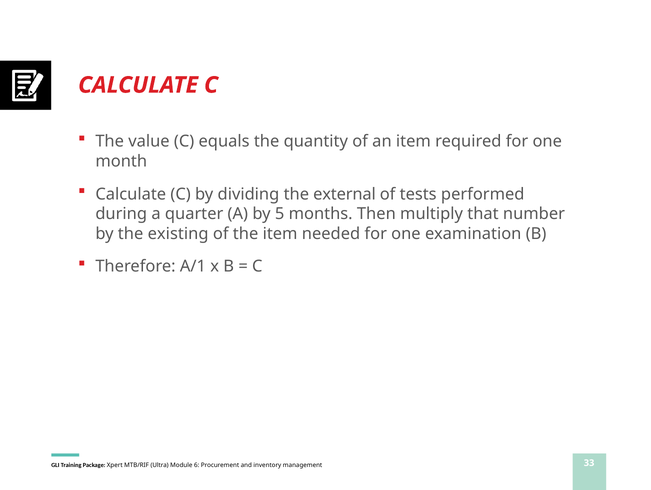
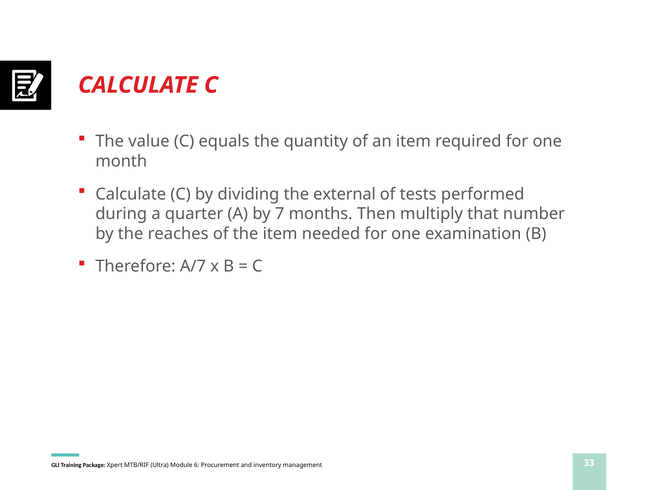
5: 5 -> 7
existing: existing -> reaches
A/1: A/1 -> A/7
